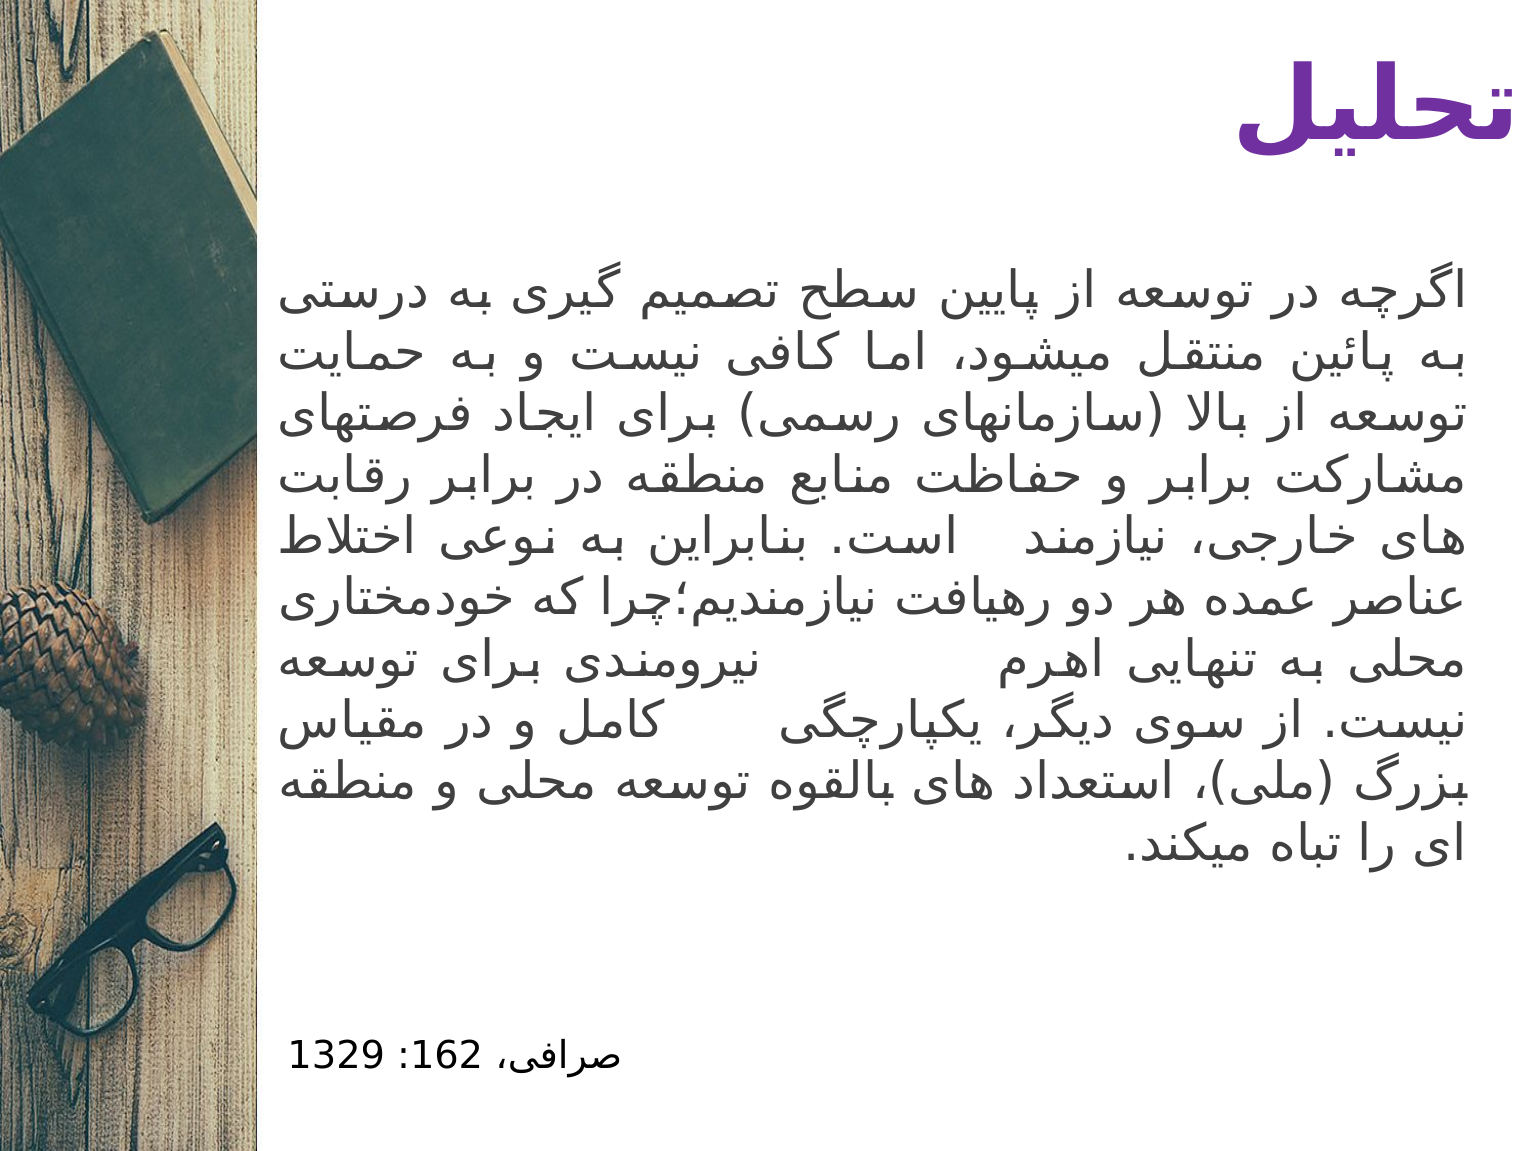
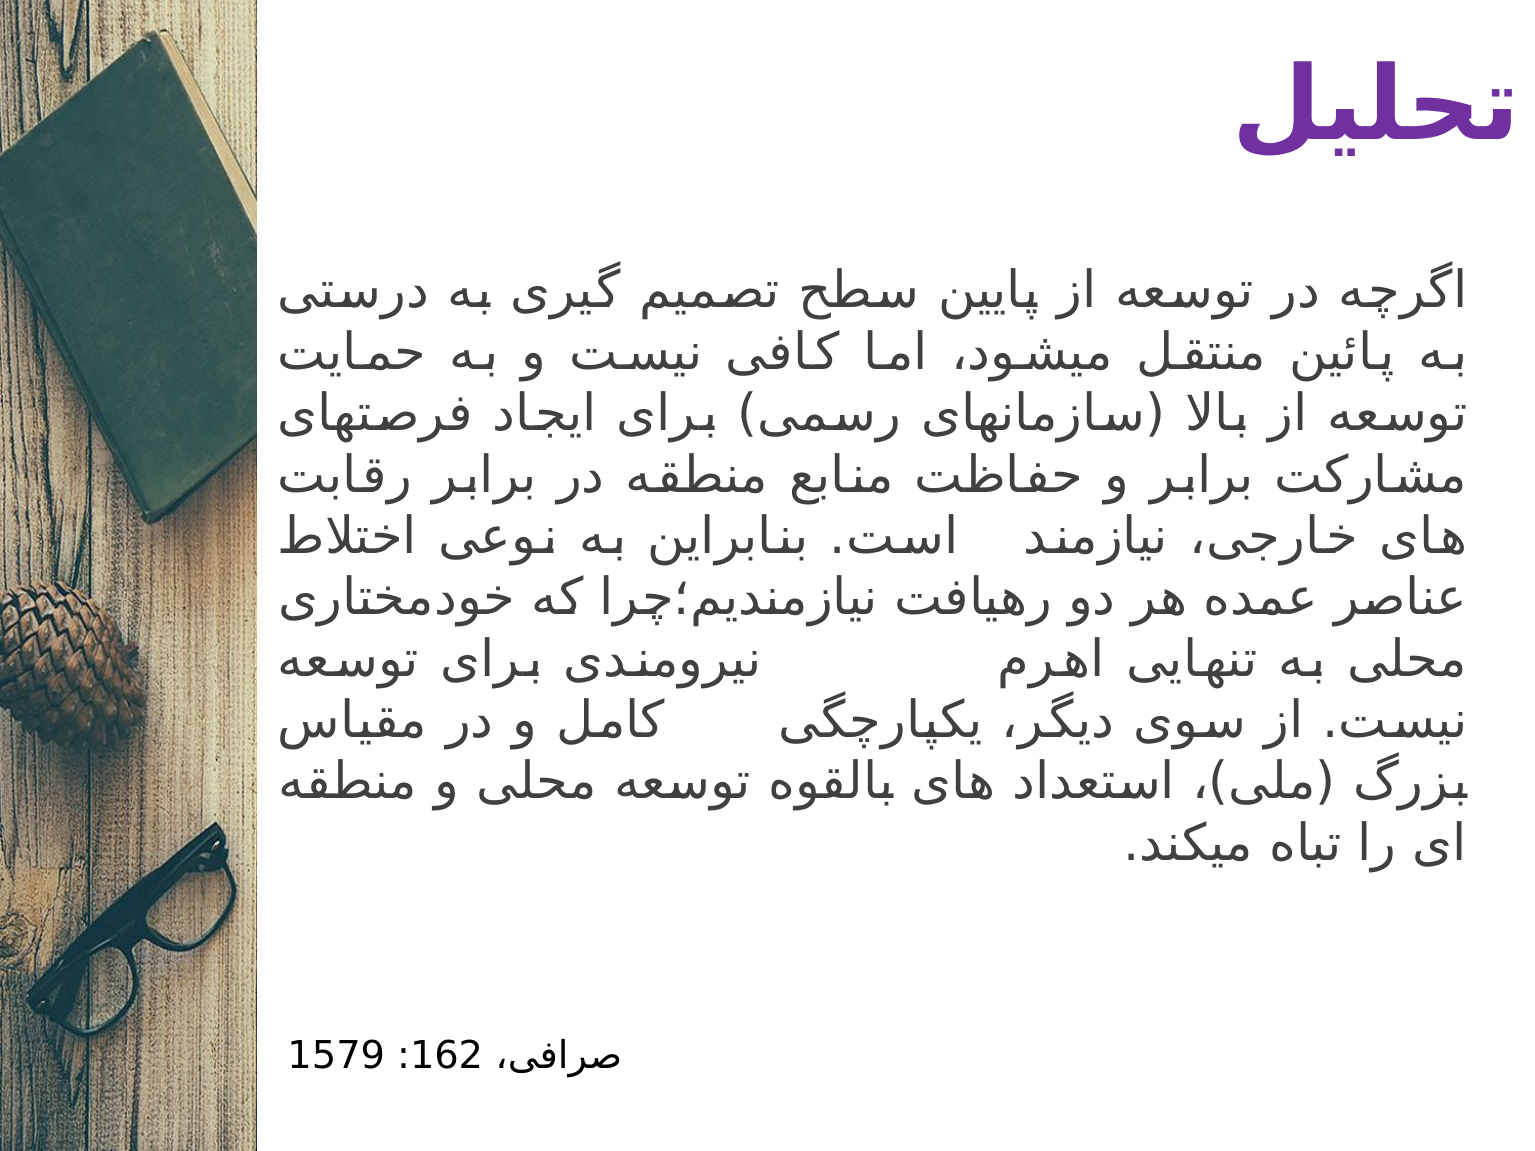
1329: 1329 -> 1579
